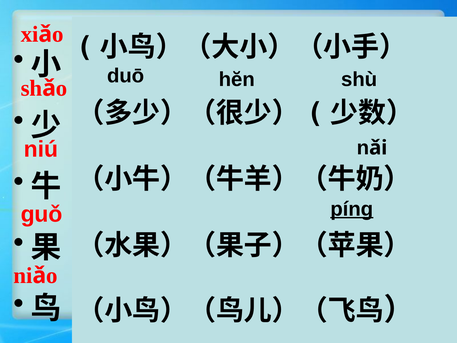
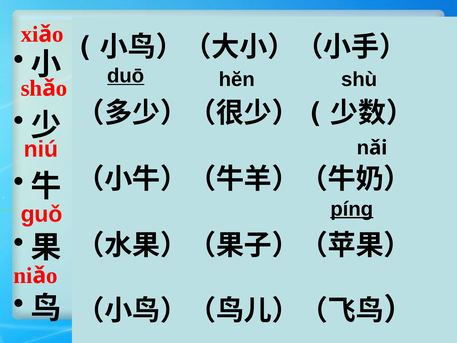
duō underline: none -> present
